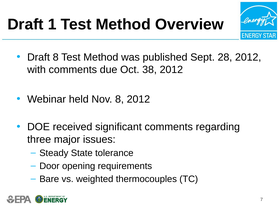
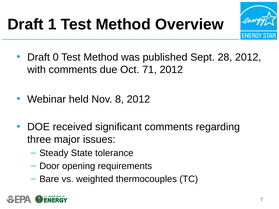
Draft 8: 8 -> 0
38: 38 -> 71
